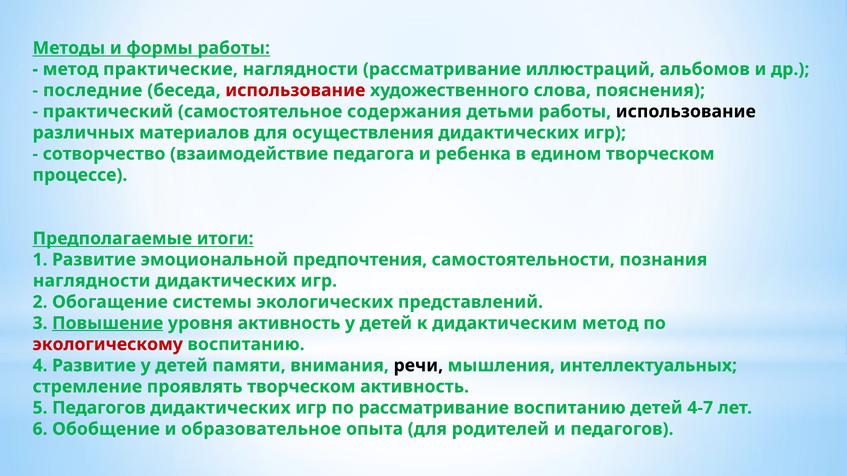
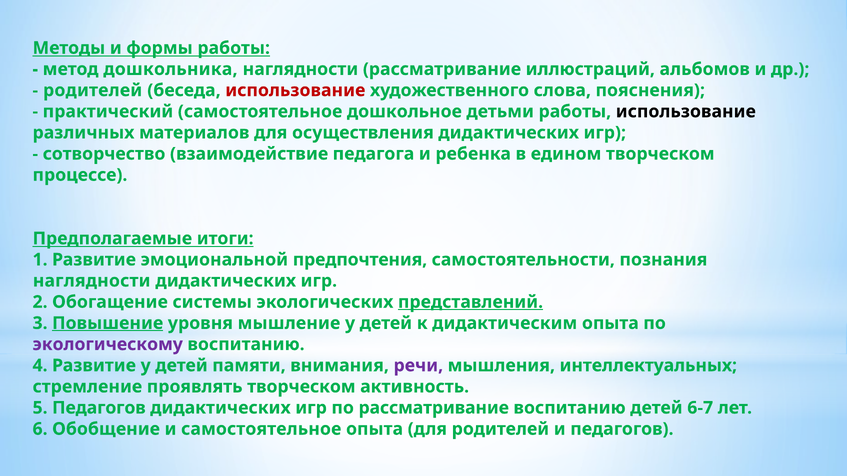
практические: практические -> дошкольника
последние at (93, 90): последние -> родителей
содержания: содержания -> дошкольное
представлений underline: none -> present
уровня активность: активность -> мышление
дидактическим метод: метод -> опыта
экологическому colour: red -> purple
речи colour: black -> purple
4-7: 4-7 -> 6-7
и образовательное: образовательное -> самостоятельное
